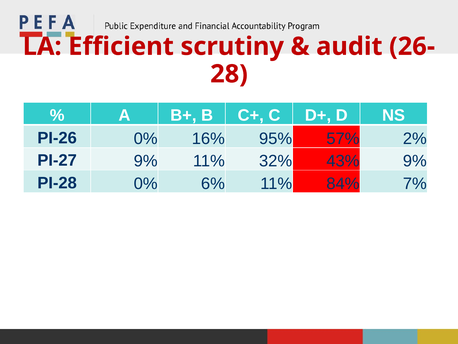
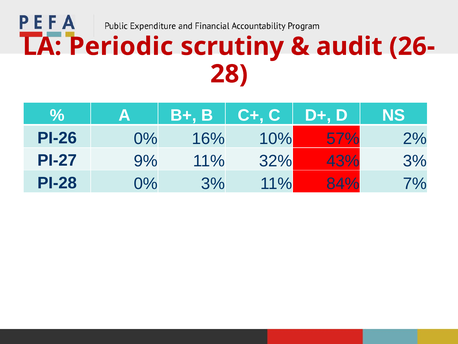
Efficient: Efficient -> Periodic
95%: 95% -> 10%
43% 9%: 9% -> 3%
0% 6%: 6% -> 3%
